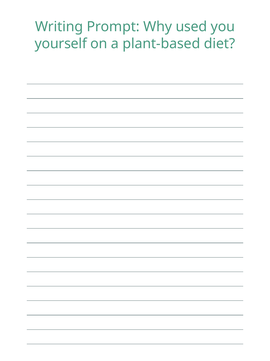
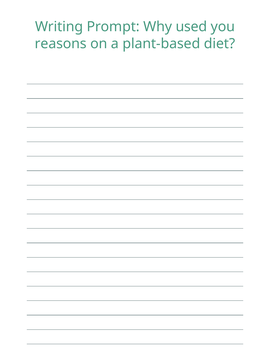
yourself: yourself -> reasons
